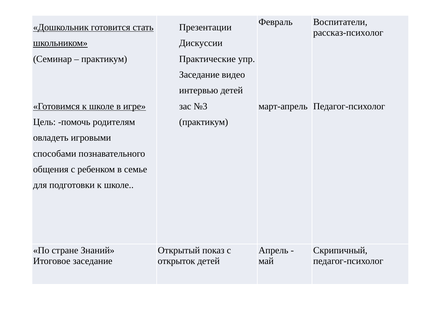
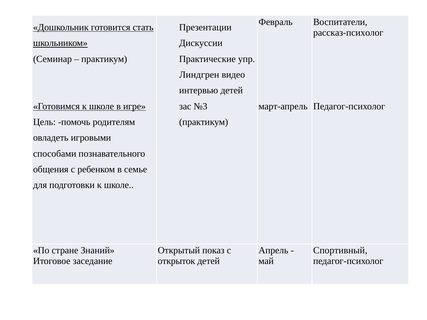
Заседание at (199, 75): Заседание -> Линдгрен
Скрипичный: Скрипичный -> Спортивный
